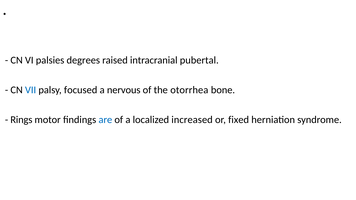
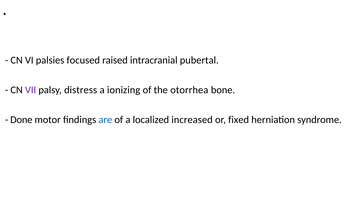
degrees: degrees -> focused
VII colour: blue -> purple
focused: focused -> distress
nervous: nervous -> ionizing
Rings: Rings -> Done
